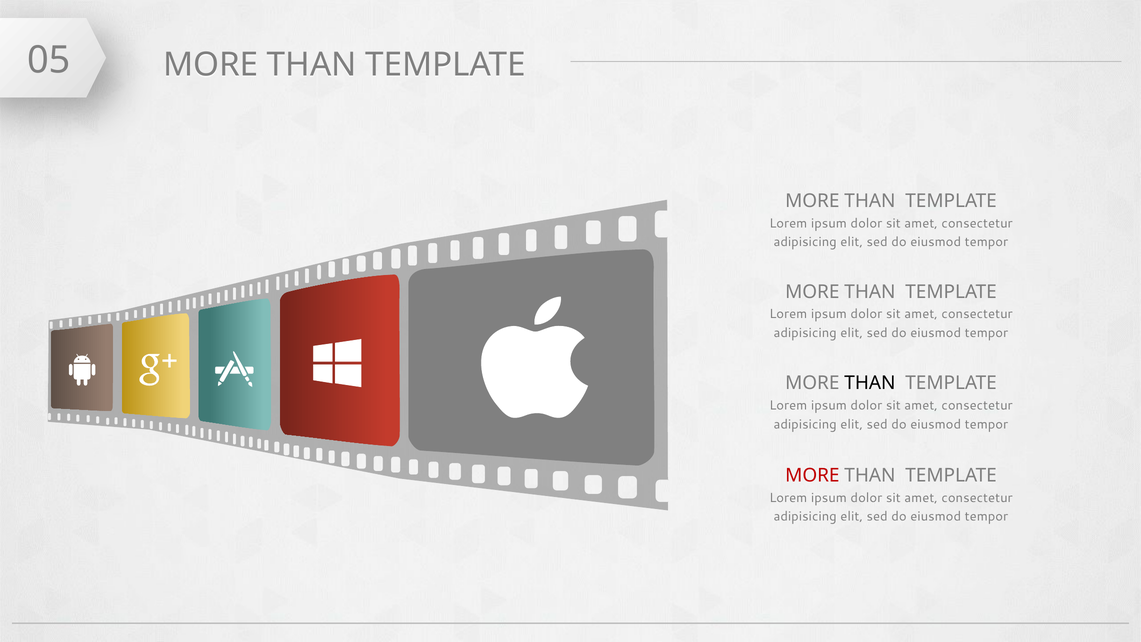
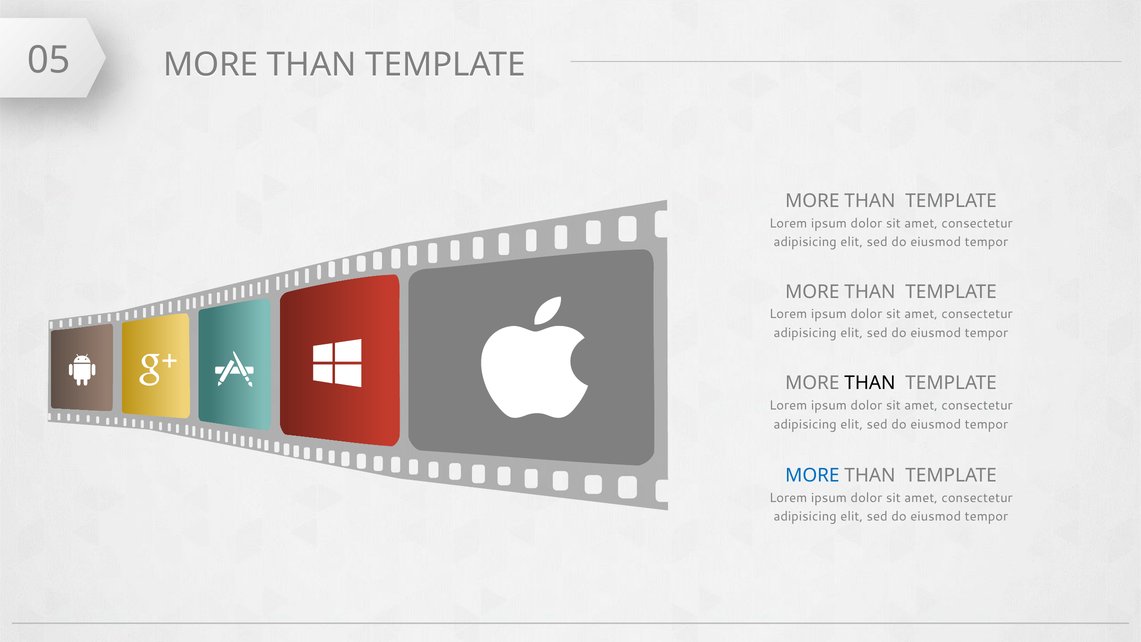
MORE at (812, 475) colour: red -> blue
